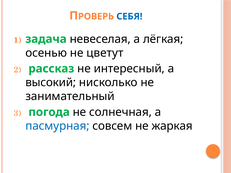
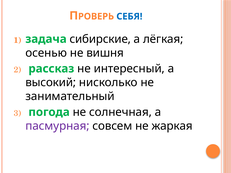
невеселая: невеселая -> сибирские
цветут: цветут -> вишня
пасмурная colour: blue -> purple
